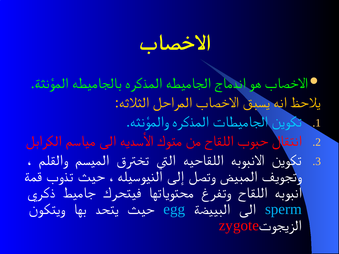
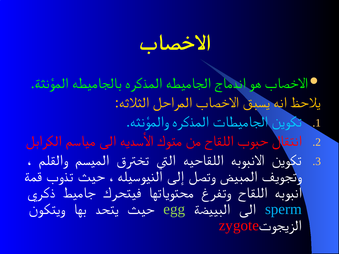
egg colour: light blue -> light green
